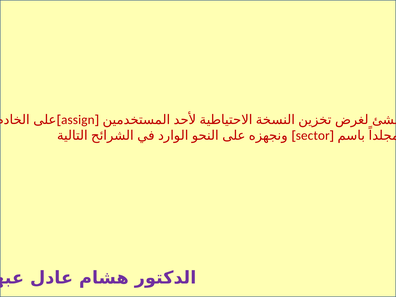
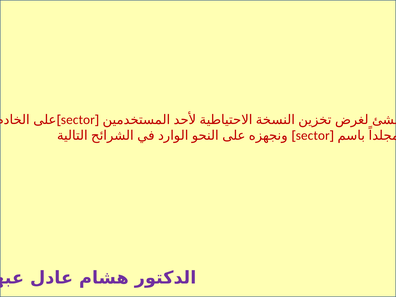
assign at (78, 120): assign -> sector
